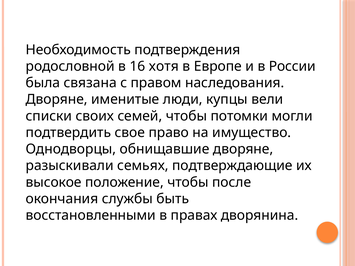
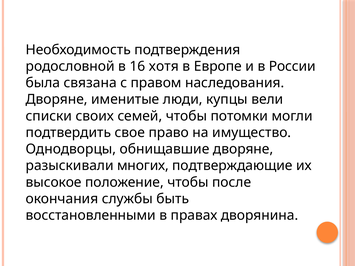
семьях: семьях -> многих
